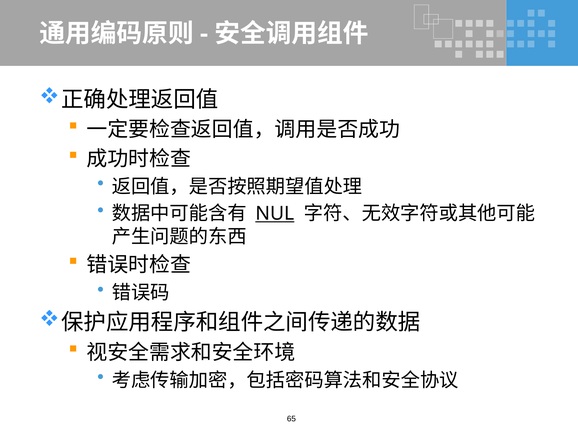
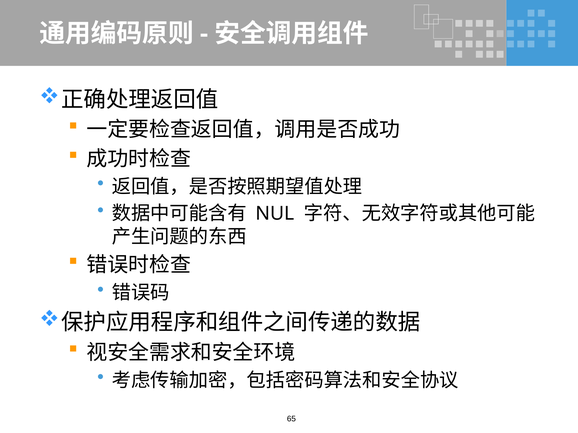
NUL underline: present -> none
